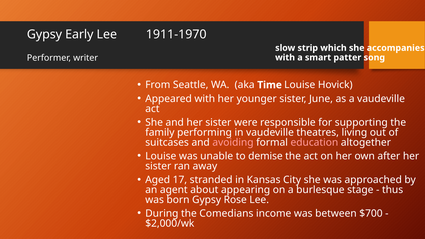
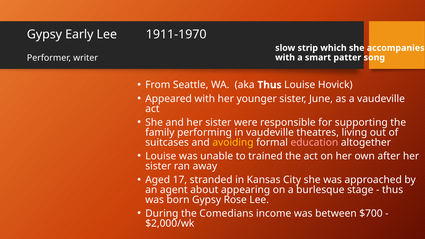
aka Time: Time -> Thus
avoiding colour: pink -> yellow
demise: demise -> trained
